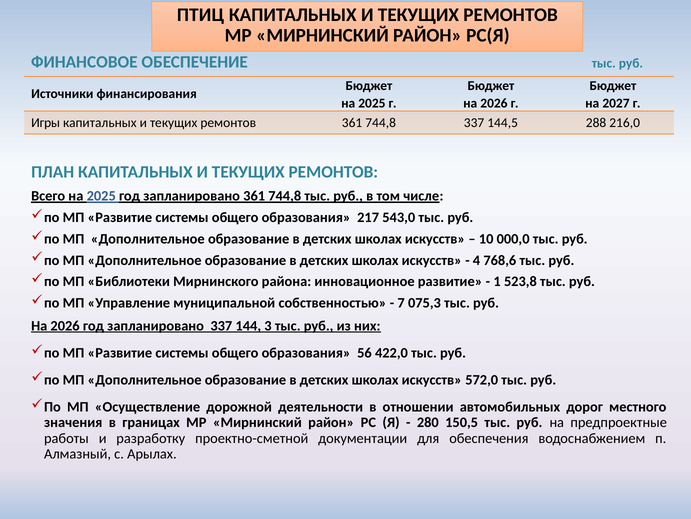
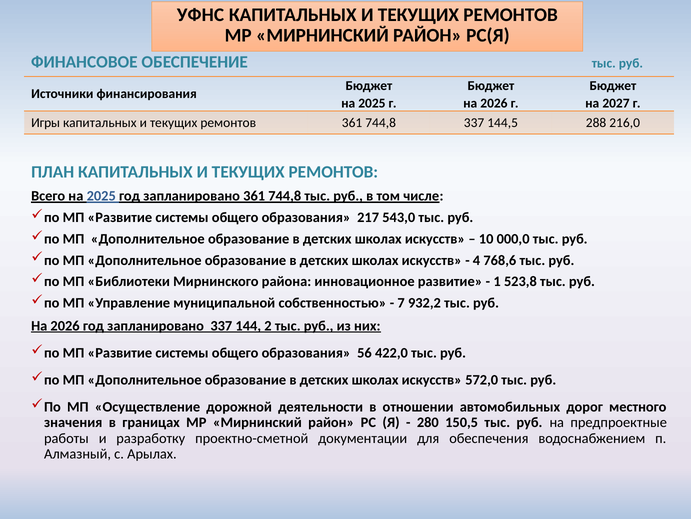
ПТИЦ: ПТИЦ -> УФНС
075,3: 075,3 -> 932,2
3: 3 -> 2
